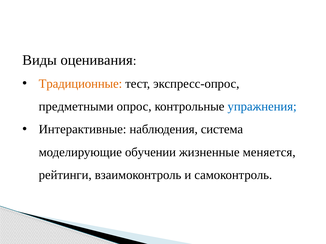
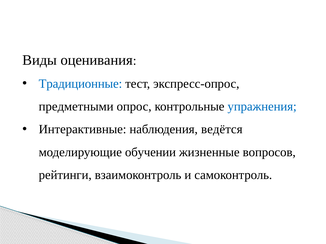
Традиционные colour: orange -> blue
система: система -> ведётся
меняется: меняется -> вопросов
